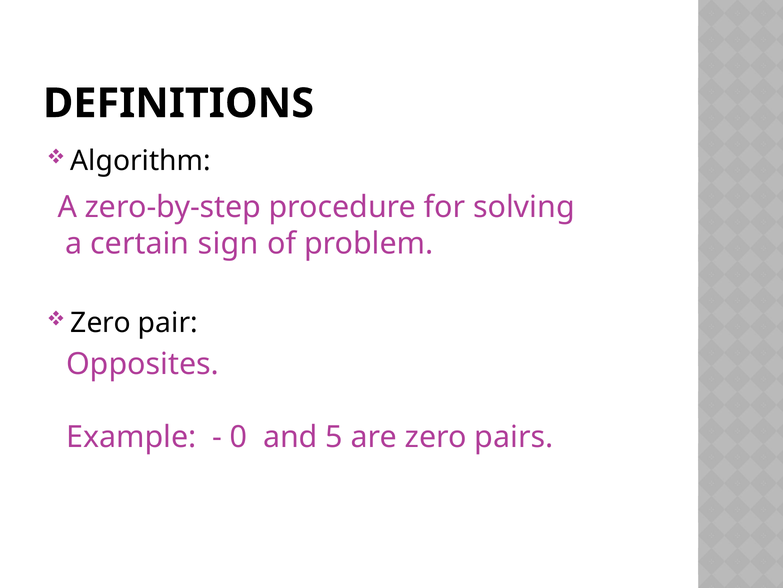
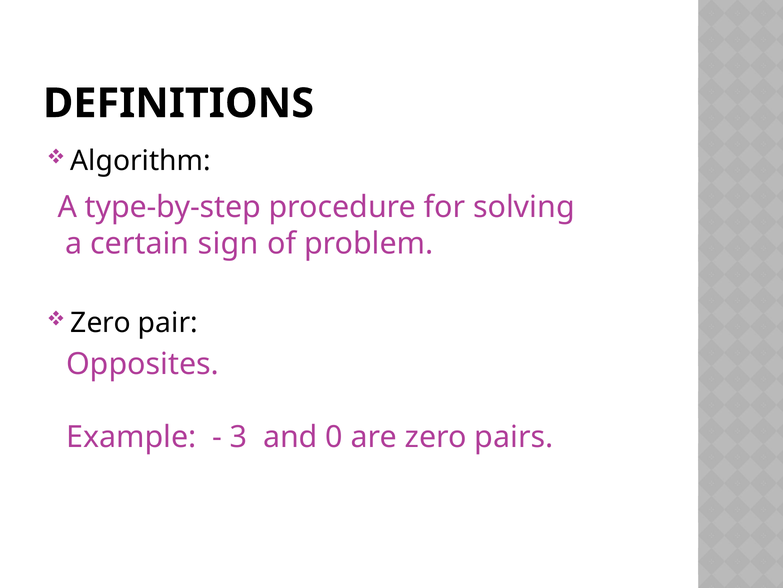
zero-by-step: zero-by-step -> type-by-step
0: 0 -> 3
5: 5 -> 0
